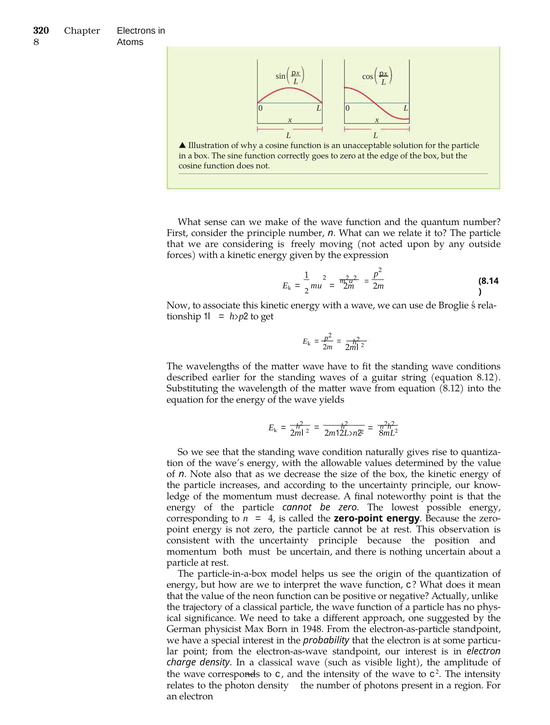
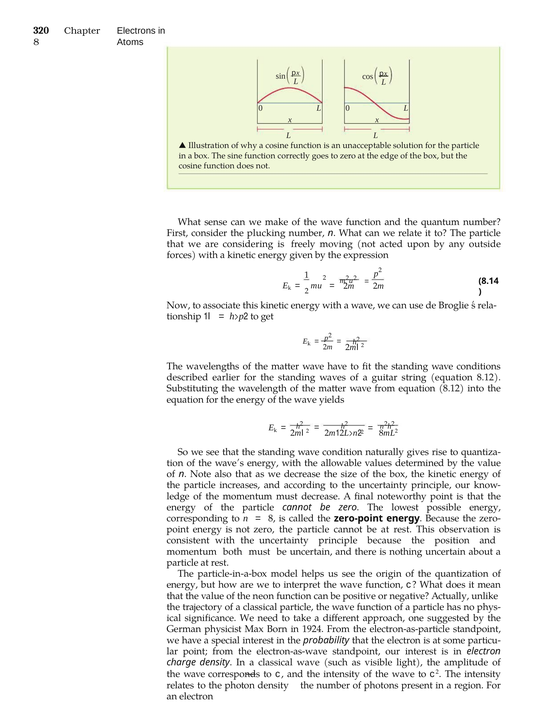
the principle: principle -> plucking
4 at (272, 518): 4 -> 8
1948: 1948 -> 1924
